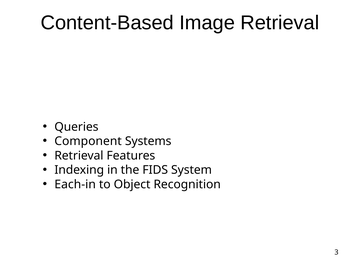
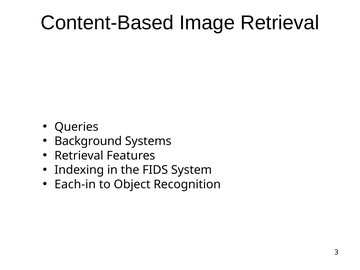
Component: Component -> Background
